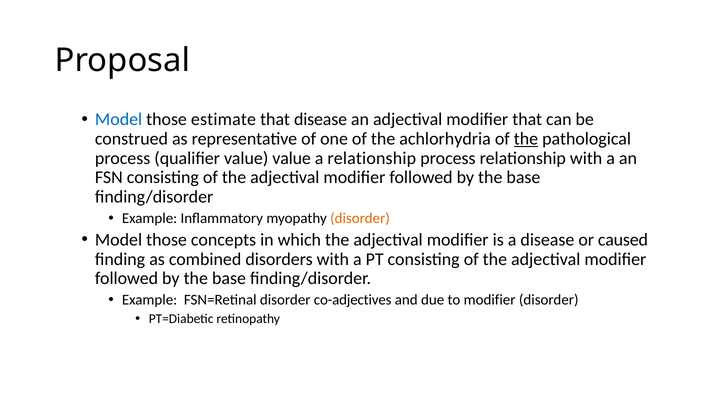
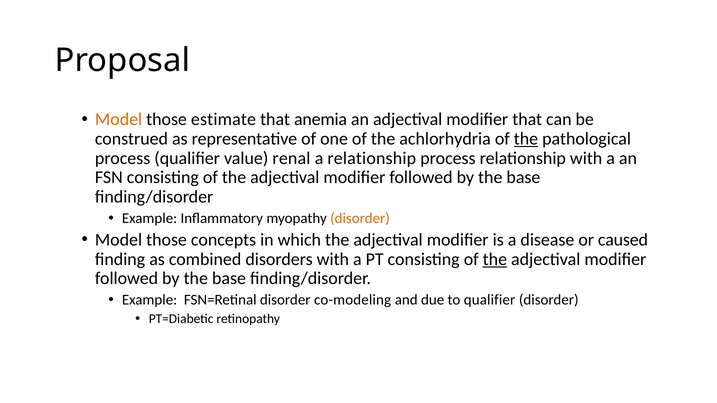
Model at (119, 120) colour: blue -> orange
that disease: disease -> anemia
value value: value -> renal
the at (495, 259) underline: none -> present
co-adjectives: co-adjectives -> co-modeling
to modifier: modifier -> qualifier
